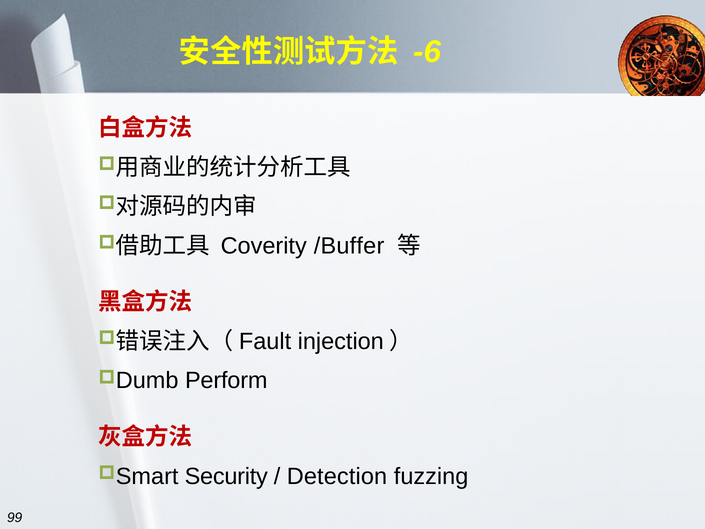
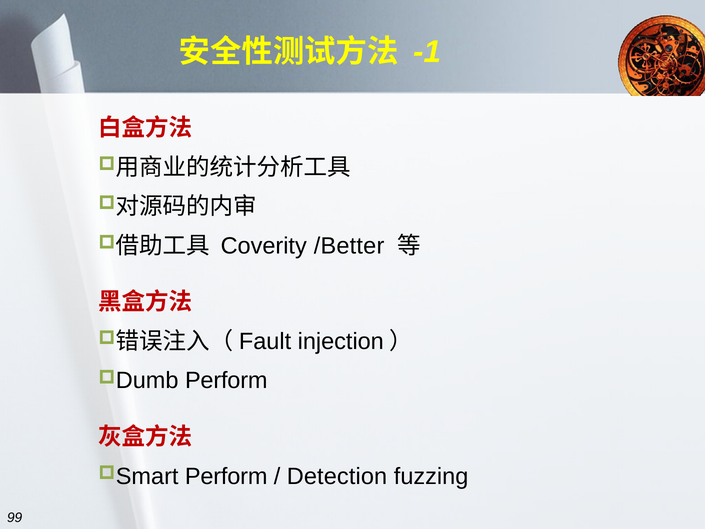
-6: -6 -> -1
/Buffer: /Buffer -> /Better
Security at (226, 476): Security -> Perform
